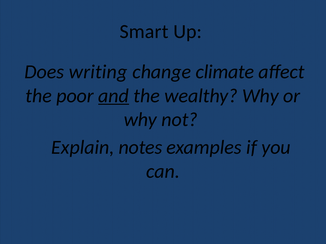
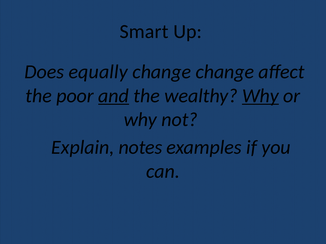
writing: writing -> equally
change climate: climate -> change
Why at (260, 96) underline: none -> present
